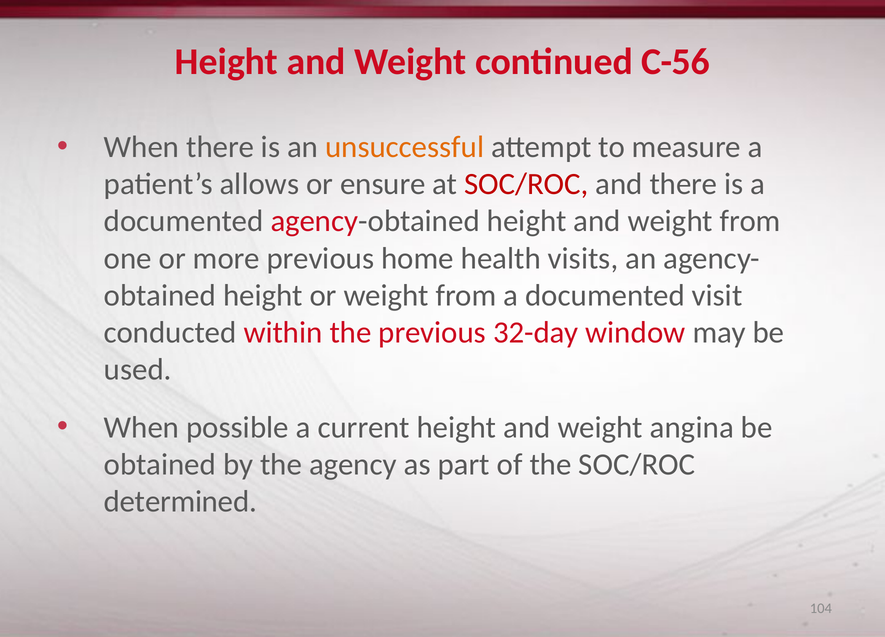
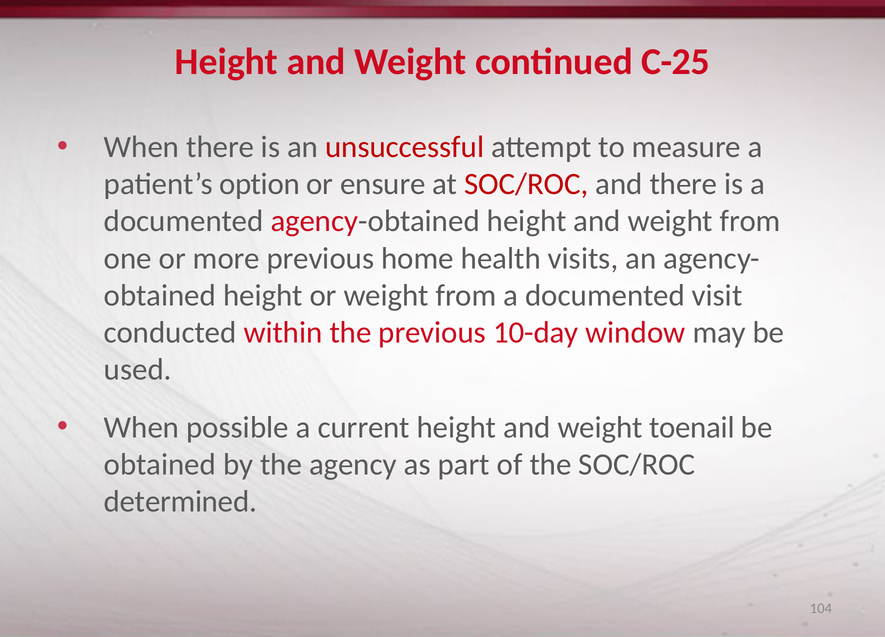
C-56: C-56 -> C-25
unsuccessful colour: orange -> red
allows: allows -> option
32-day: 32-day -> 10-day
angina: angina -> toenail
